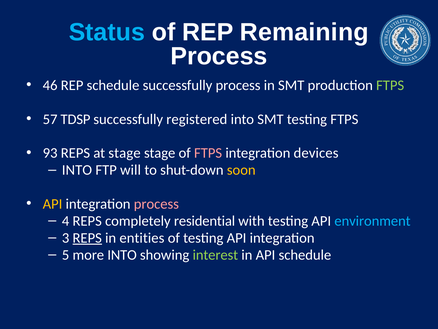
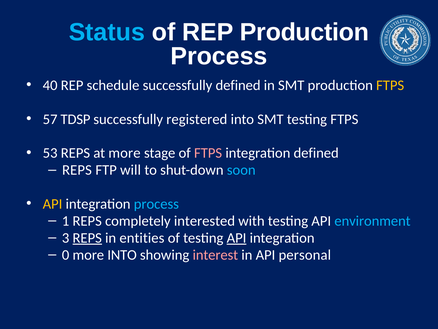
REP Remaining: Remaining -> Production
46: 46 -> 40
successfully process: process -> defined
FTPS at (390, 85) colour: light green -> yellow
93: 93 -> 53
at stage: stage -> more
integration devices: devices -> defined
INTO at (77, 170): INTO -> REPS
soon colour: yellow -> light blue
process at (156, 204) colour: pink -> light blue
4: 4 -> 1
residential: residential -> interested
API at (237, 238) underline: none -> present
5: 5 -> 0
interest colour: light green -> pink
API schedule: schedule -> personal
